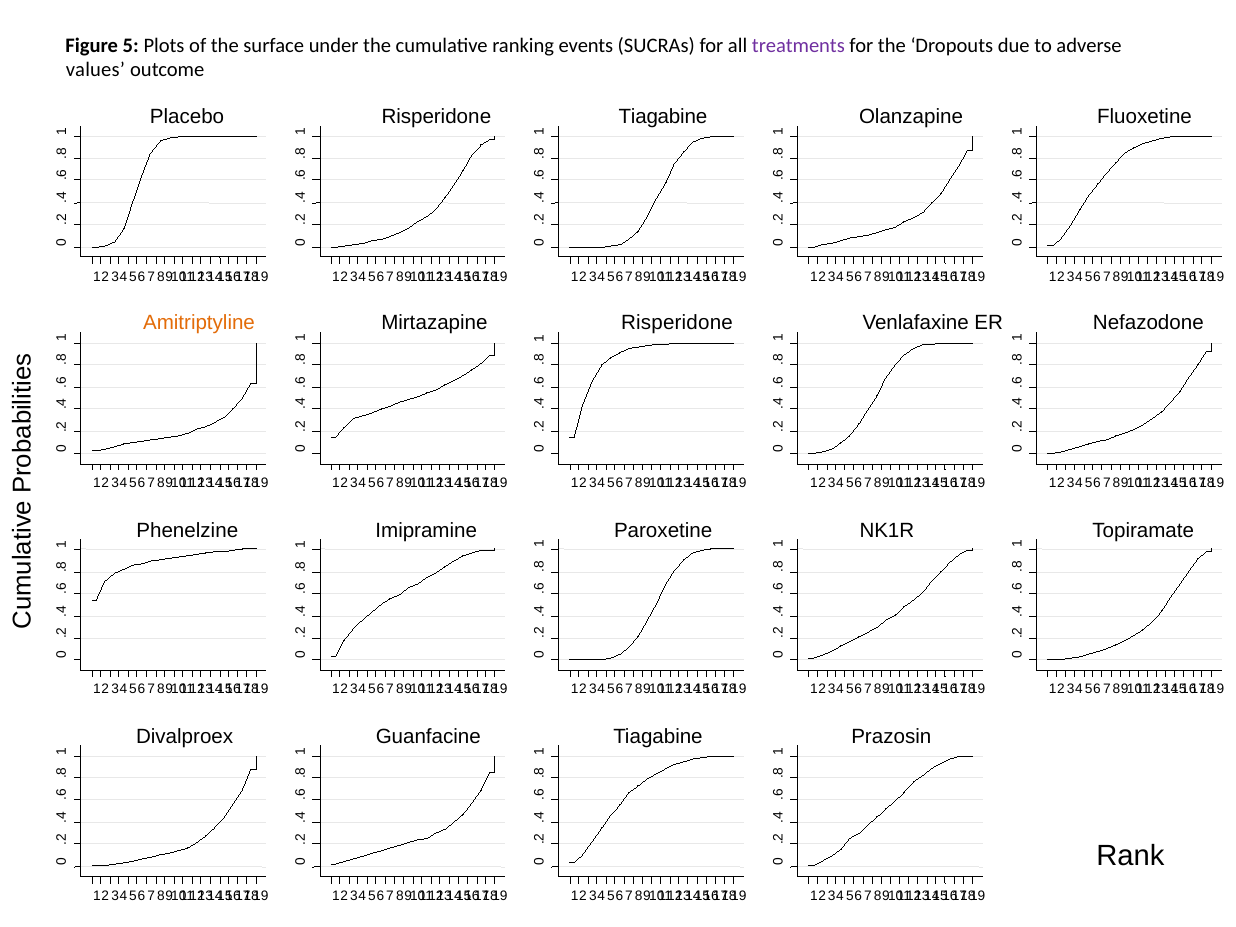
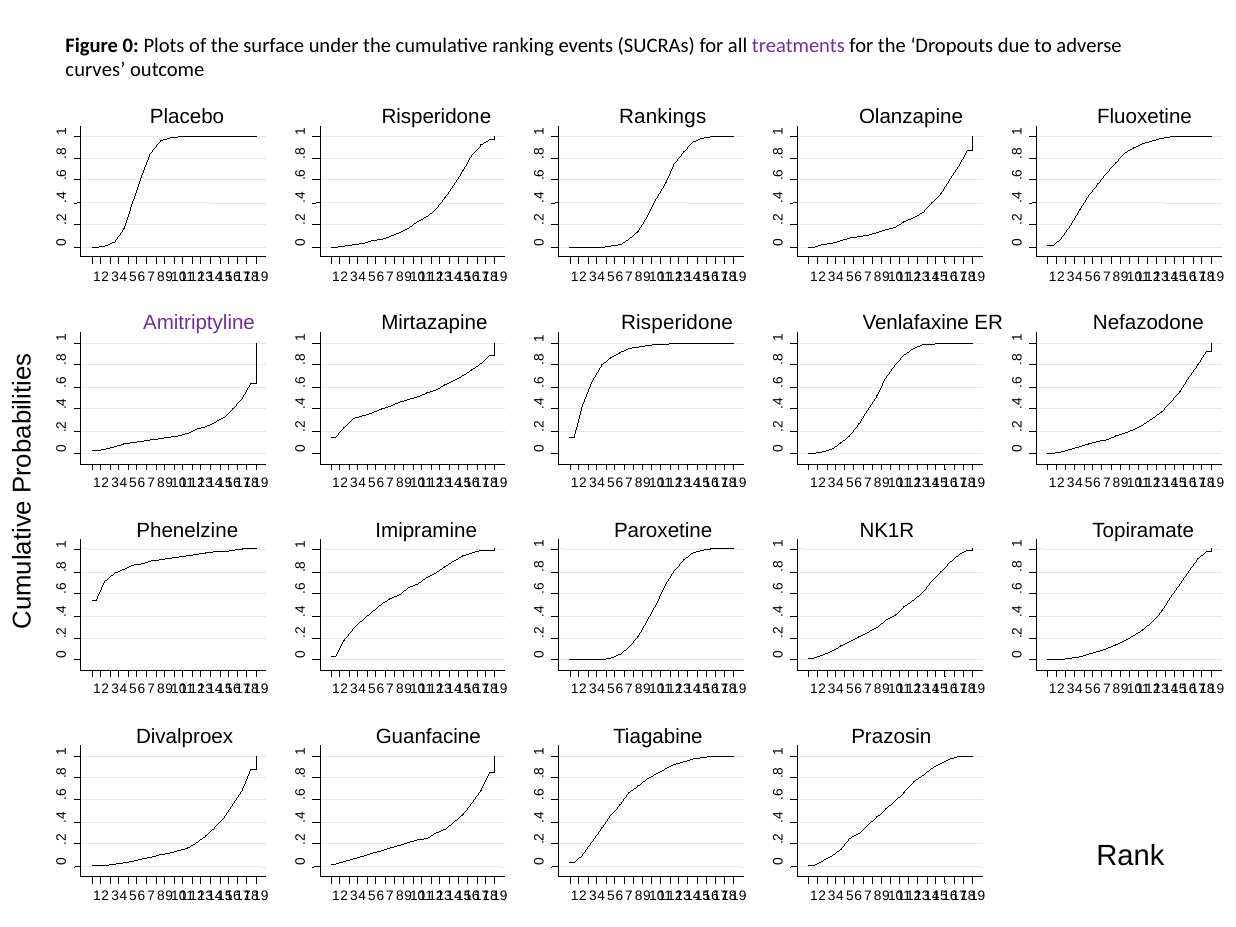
Figure 5: 5 -> 0
values: values -> curves
Risperidone Tiagabine: Tiagabine -> Rankings
Amitriptyline colour: orange -> purple
